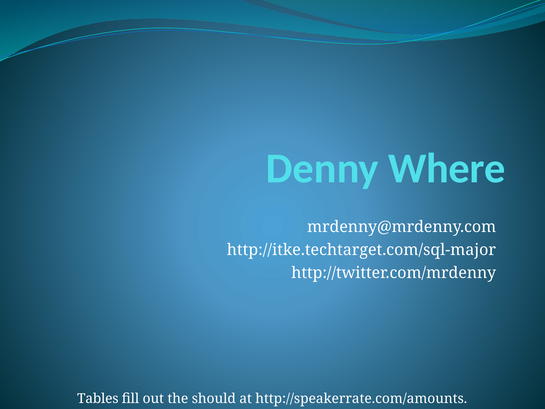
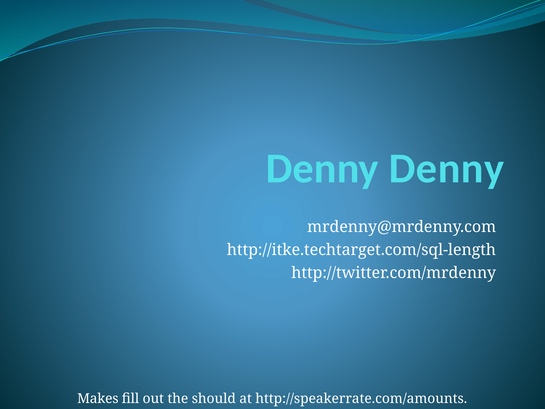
Denny Where: Where -> Denny
http://itke.techtarget.com/sql-major: http://itke.techtarget.com/sql-major -> http://itke.techtarget.com/sql-length
Tables: Tables -> Makes
